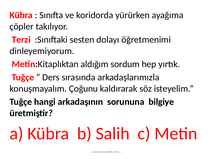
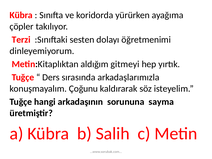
sordum: sordum -> gitmeyi
bilgiye: bilgiye -> sayma
